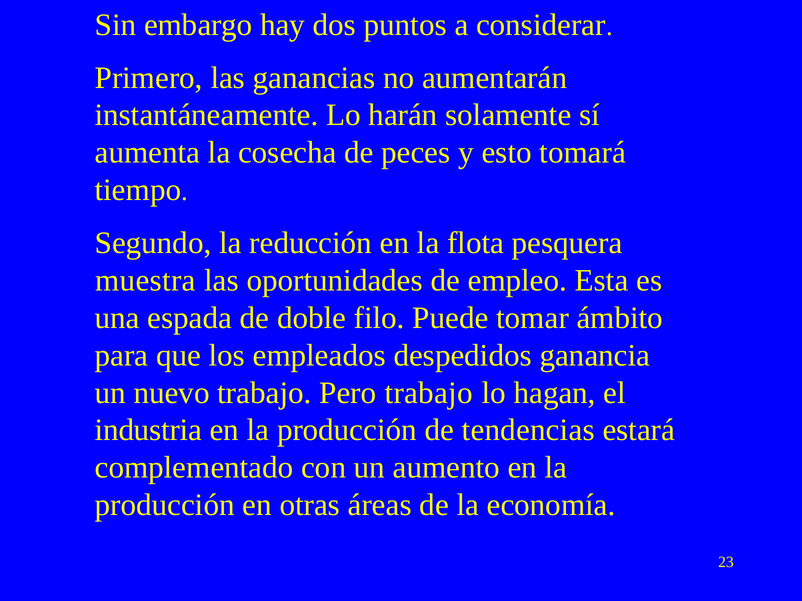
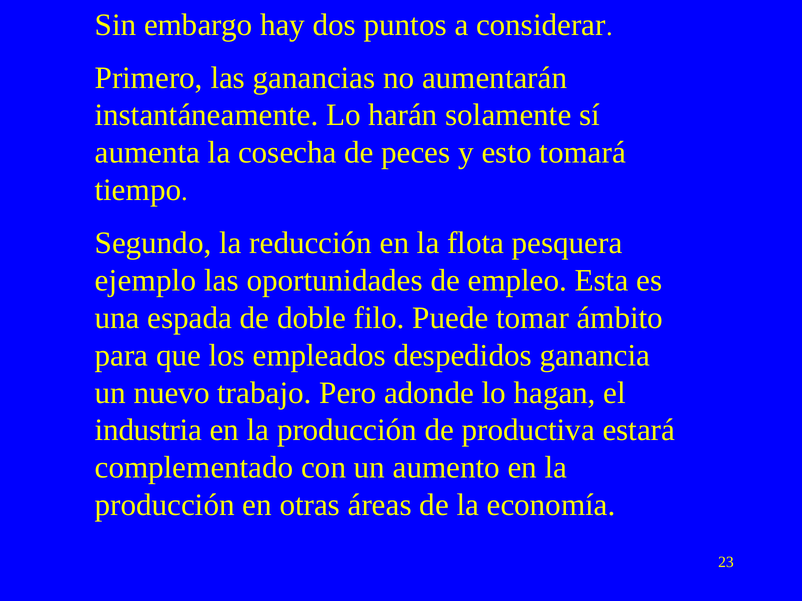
muestra: muestra -> ejemplo
Pero trabajo: trabajo -> adonde
tendencias: tendencias -> productiva
